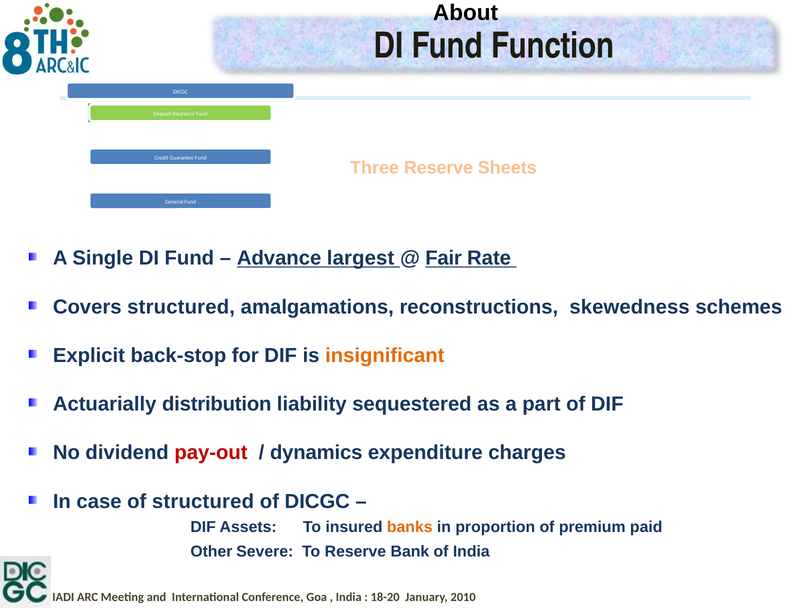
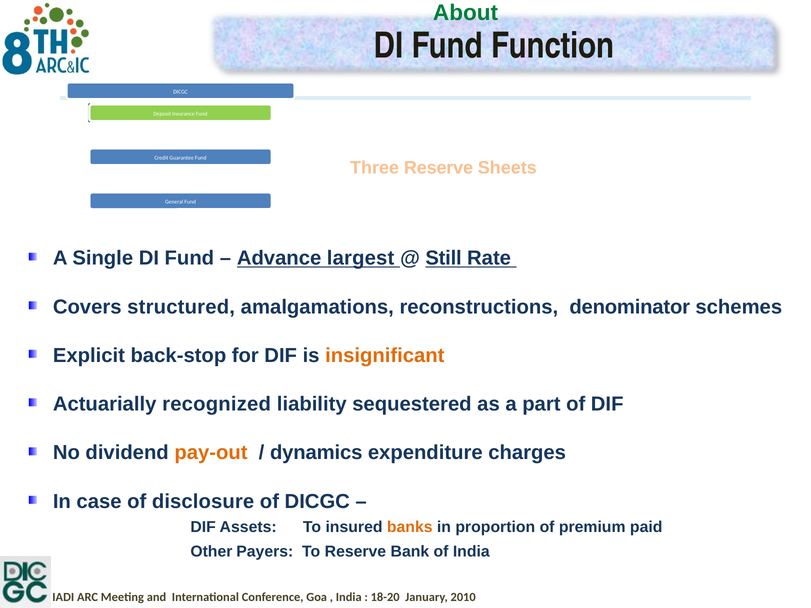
About colour: black -> green
Fair: Fair -> Still
skewedness: skewedness -> denominator
distribution: distribution -> recognized
pay-out colour: red -> orange
of structured: structured -> disclosure
Severe: Severe -> Payers
